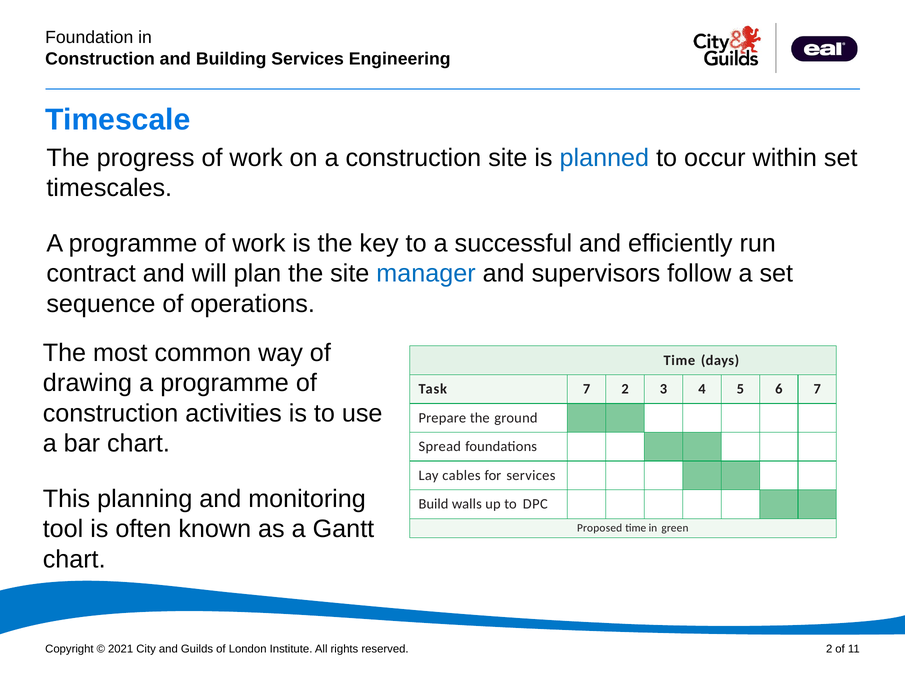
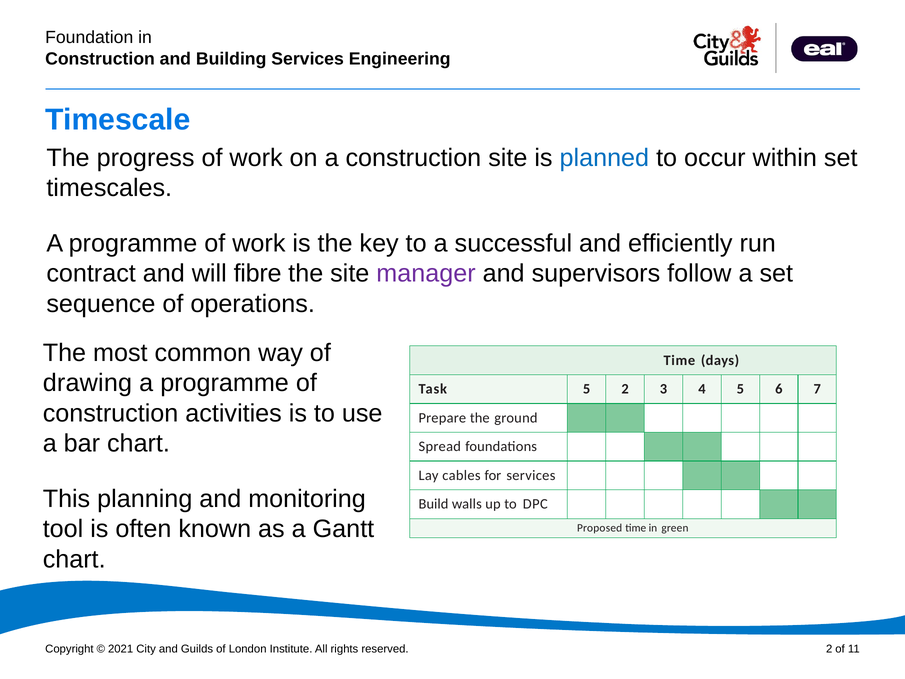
plan: plan -> fibre
manager colour: blue -> purple
Task 7: 7 -> 5
